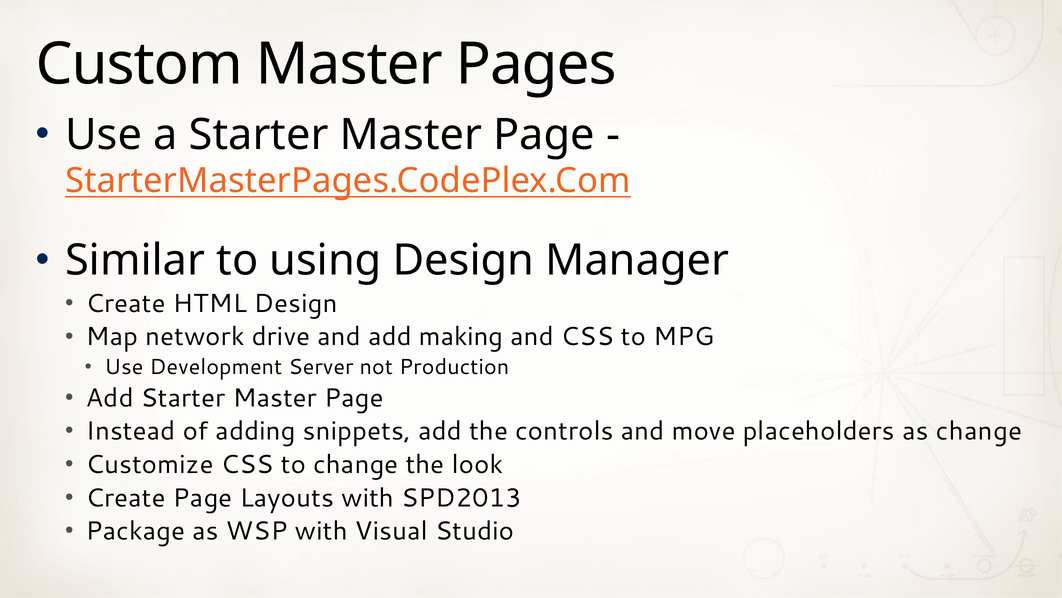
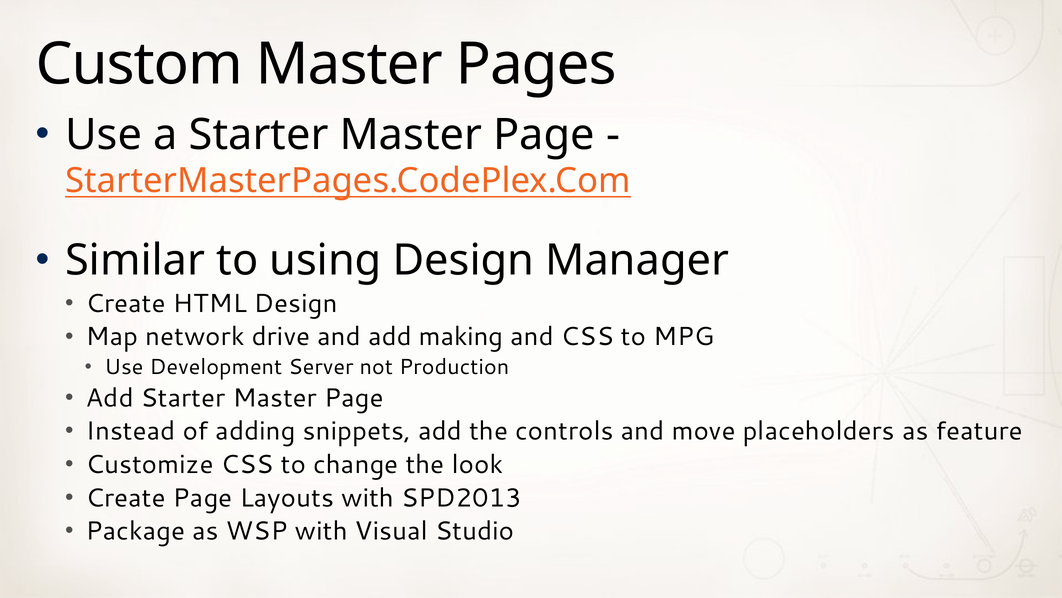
as change: change -> feature
